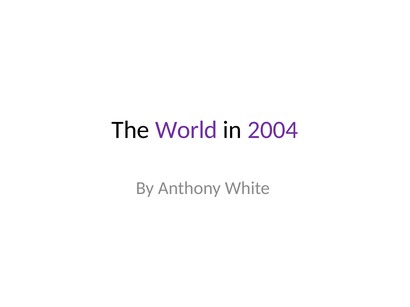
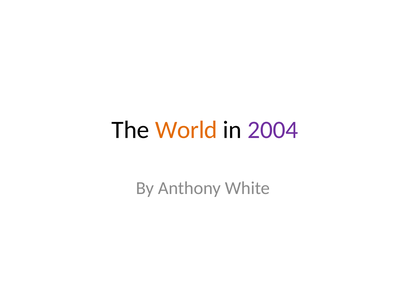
World colour: purple -> orange
